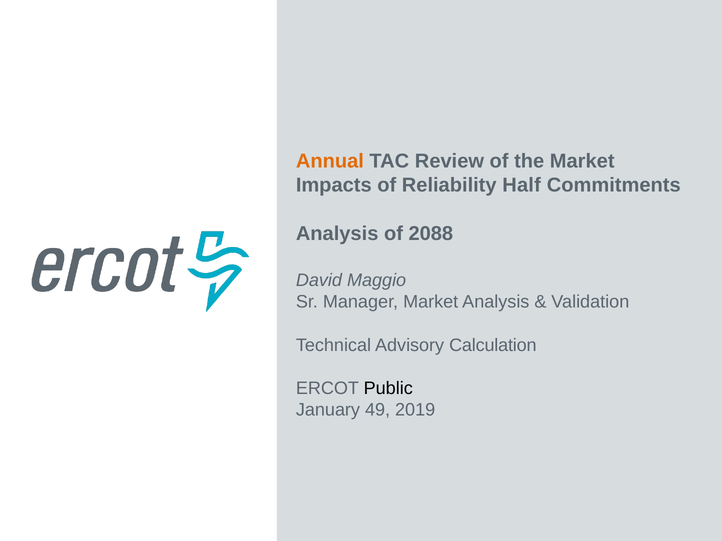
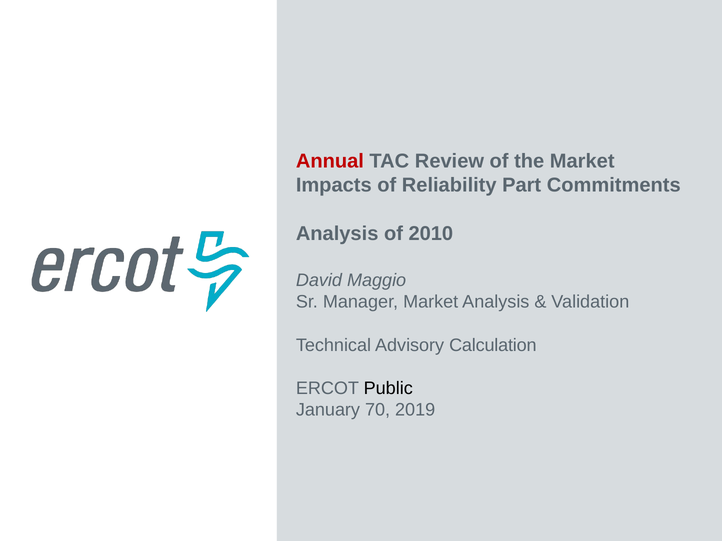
Annual colour: orange -> red
Half: Half -> Part
2088: 2088 -> 2010
49: 49 -> 70
